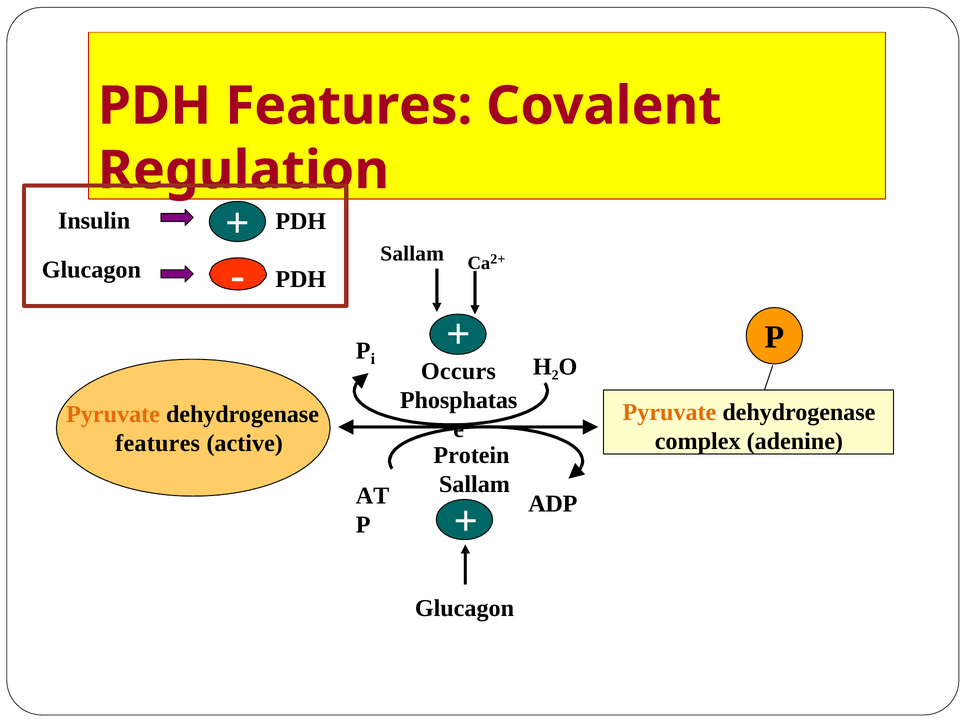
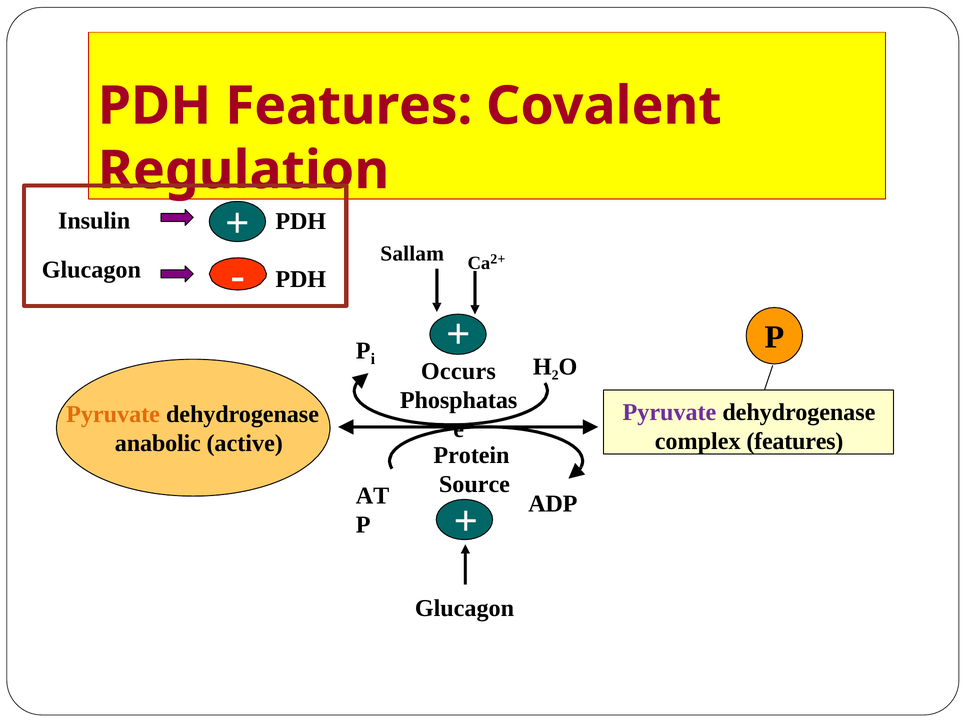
Pyruvate at (669, 412) colour: orange -> purple
complex adenine: adenine -> features
features at (158, 443): features -> anabolic
Sallam at (474, 484): Sallam -> Source
